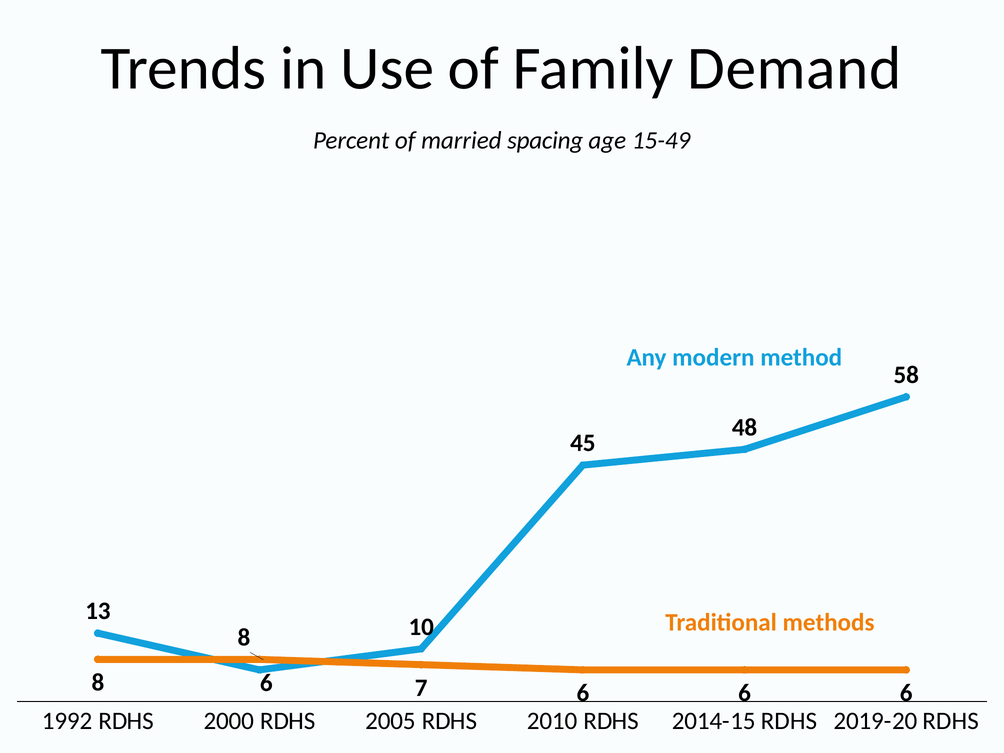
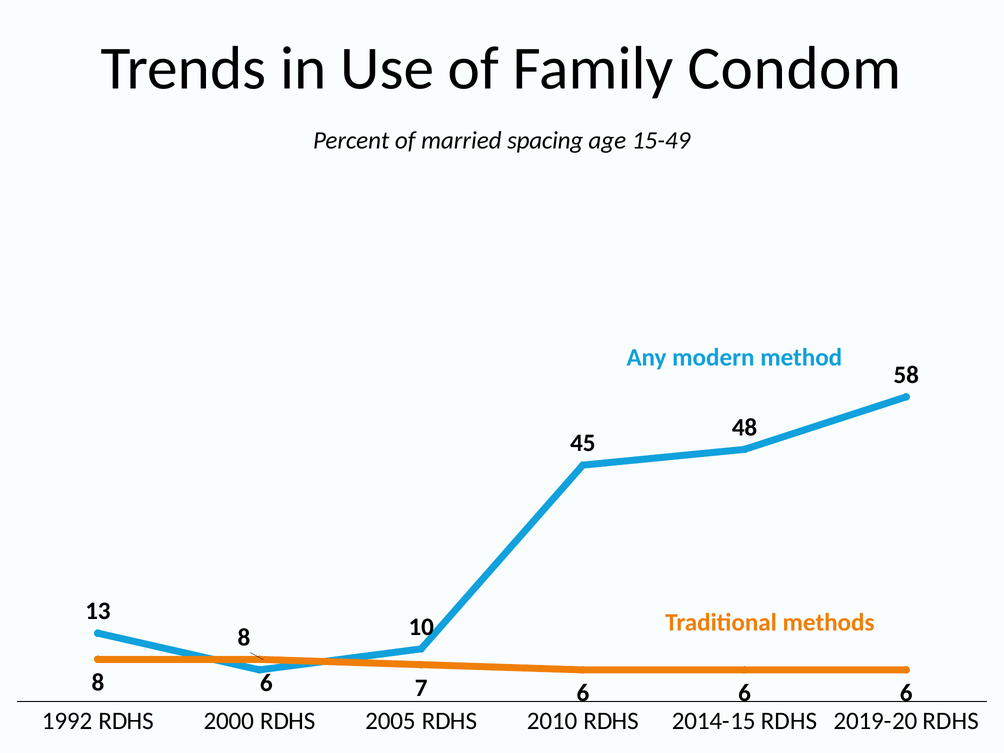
Demand: Demand -> Condom
